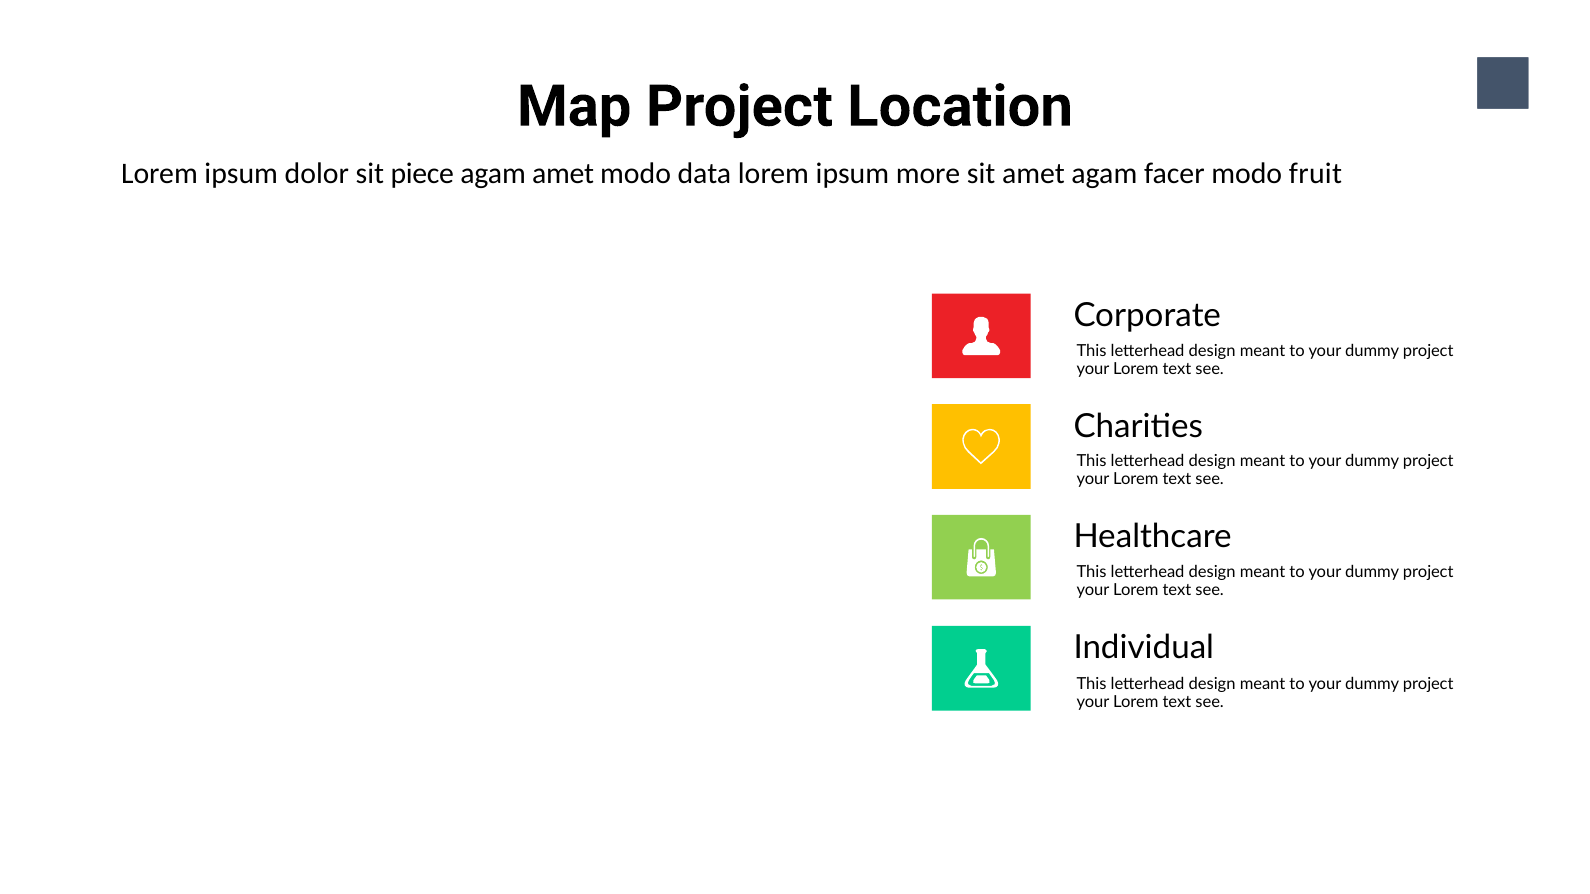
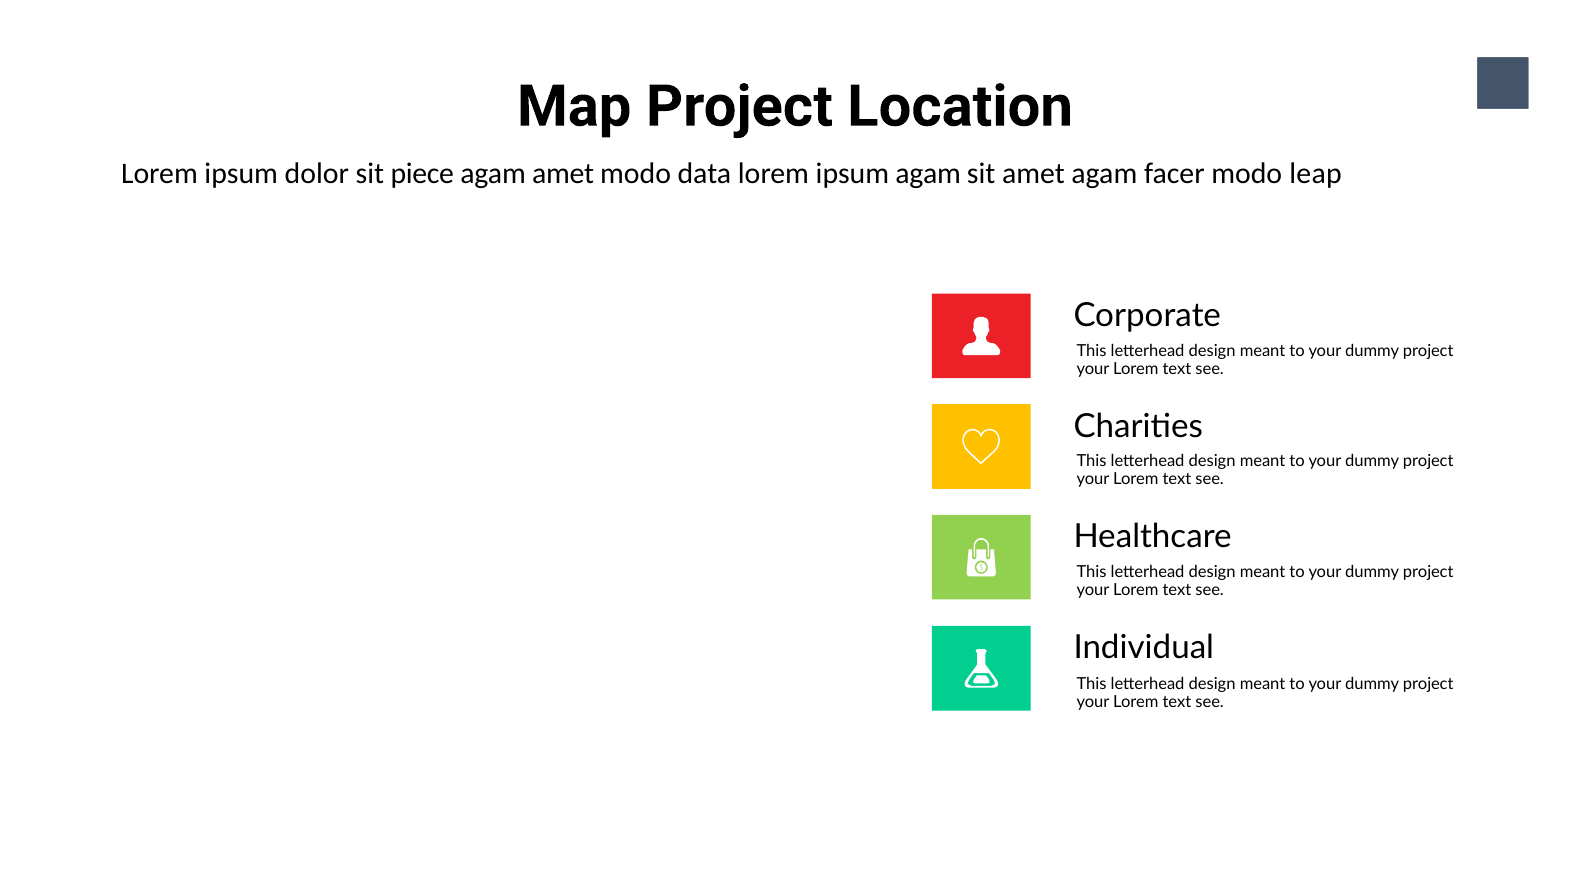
ipsum more: more -> agam
fruit: fruit -> leap
